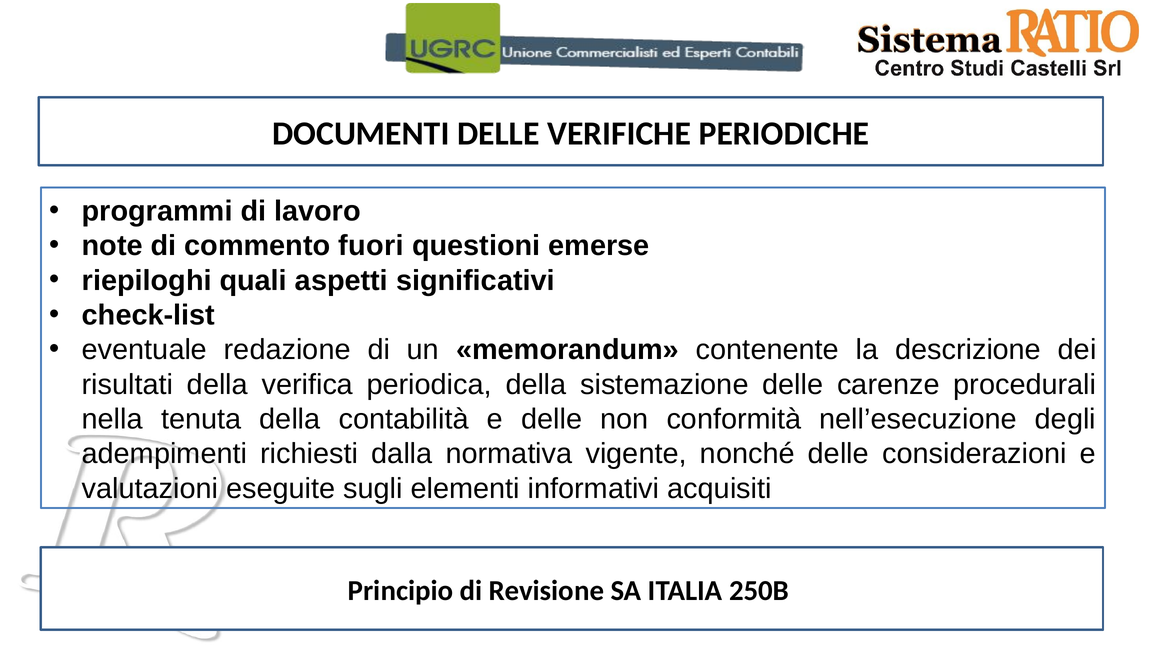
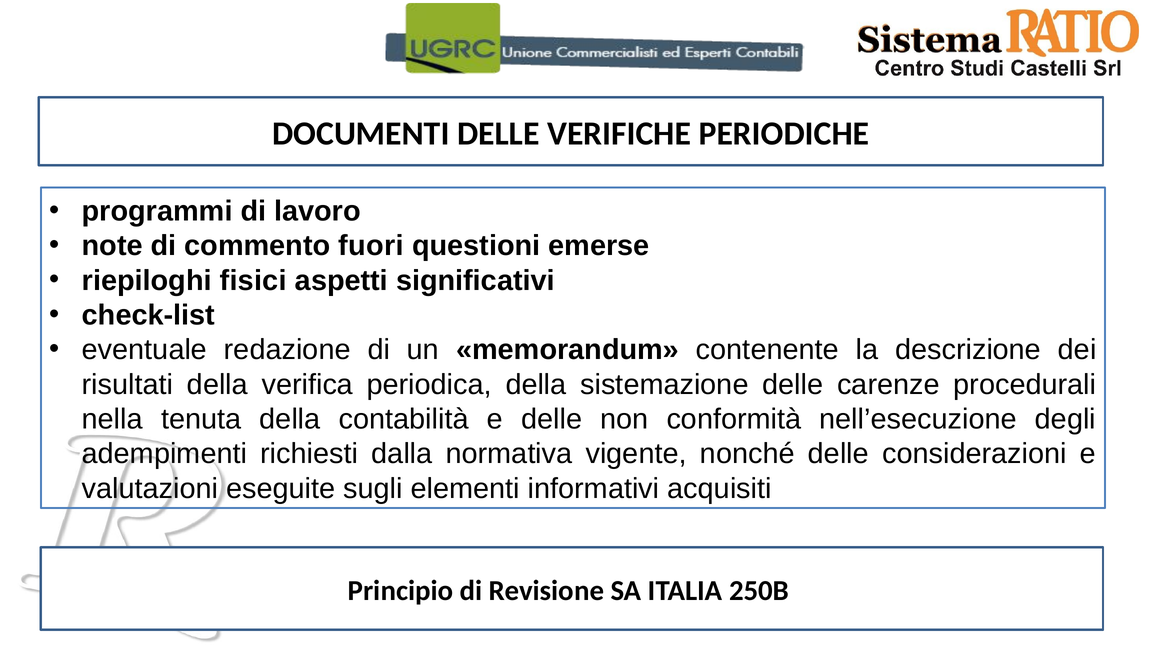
quali: quali -> fisici
